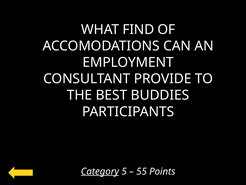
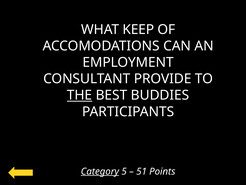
FIND: FIND -> KEEP
THE underline: none -> present
55: 55 -> 51
